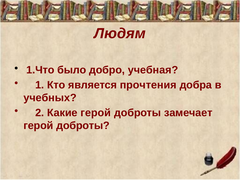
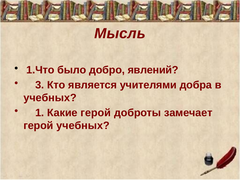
Людям: Людям -> Мысль
учебная: учебная -> явлений
1: 1 -> 3
прочтения: прочтения -> учителями
2: 2 -> 1
доброты at (83, 125): доброты -> учебных
